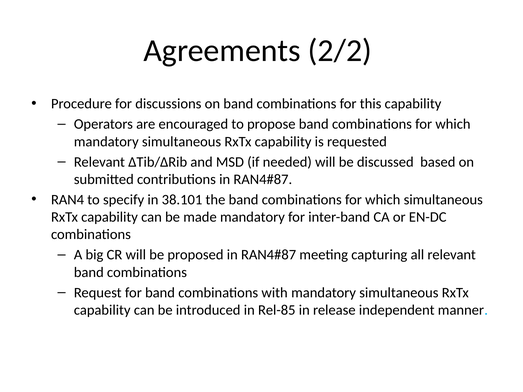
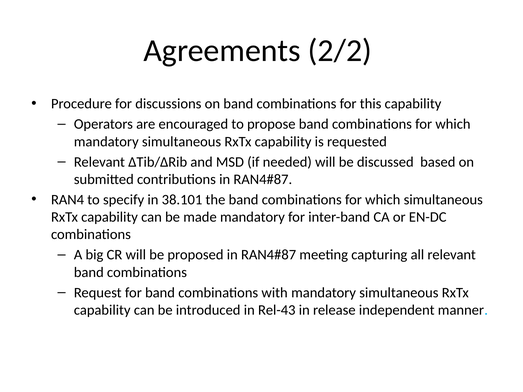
Rel-85: Rel-85 -> Rel-43
